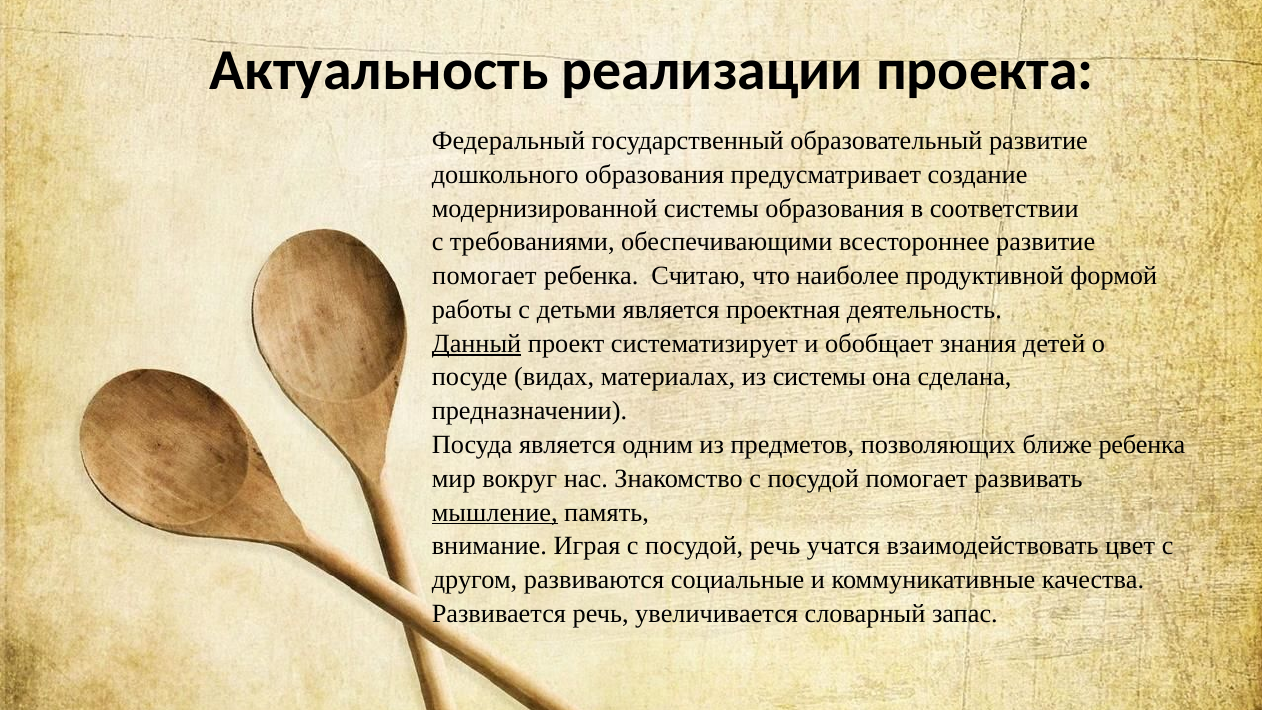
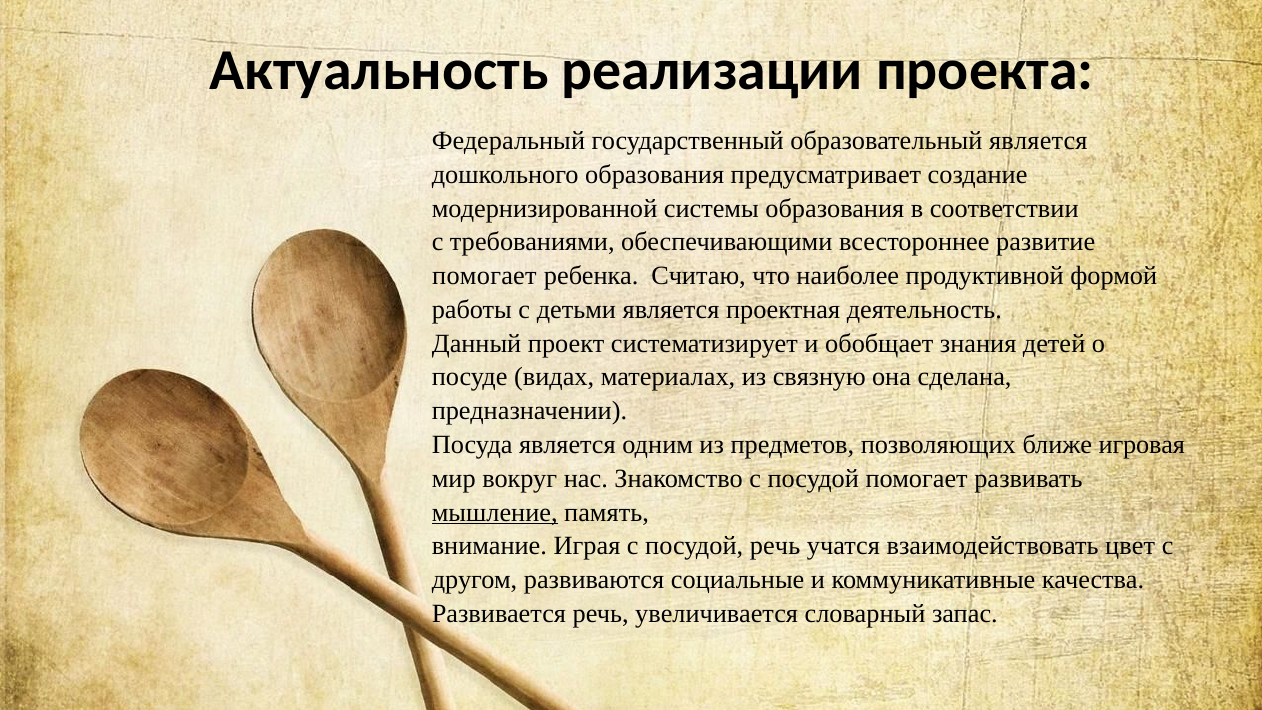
образовательный развитие: развитие -> является
Данный underline: present -> none
из системы: системы -> связную
ближе ребенка: ребенка -> игровая
